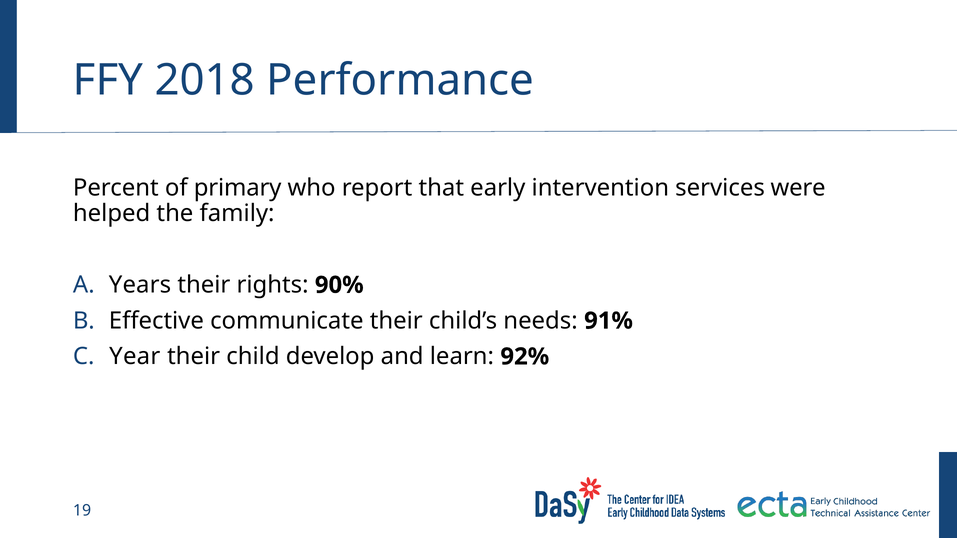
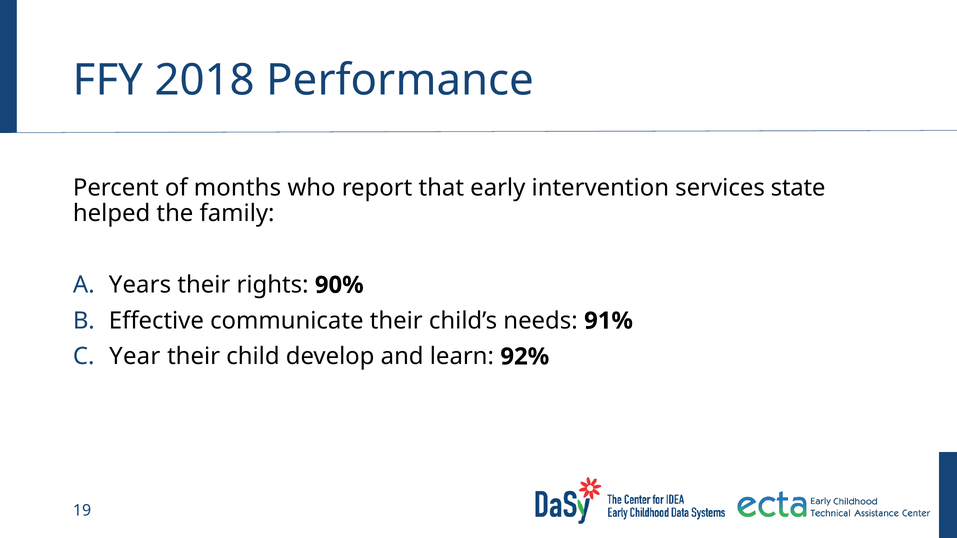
primary: primary -> months
were: were -> state
